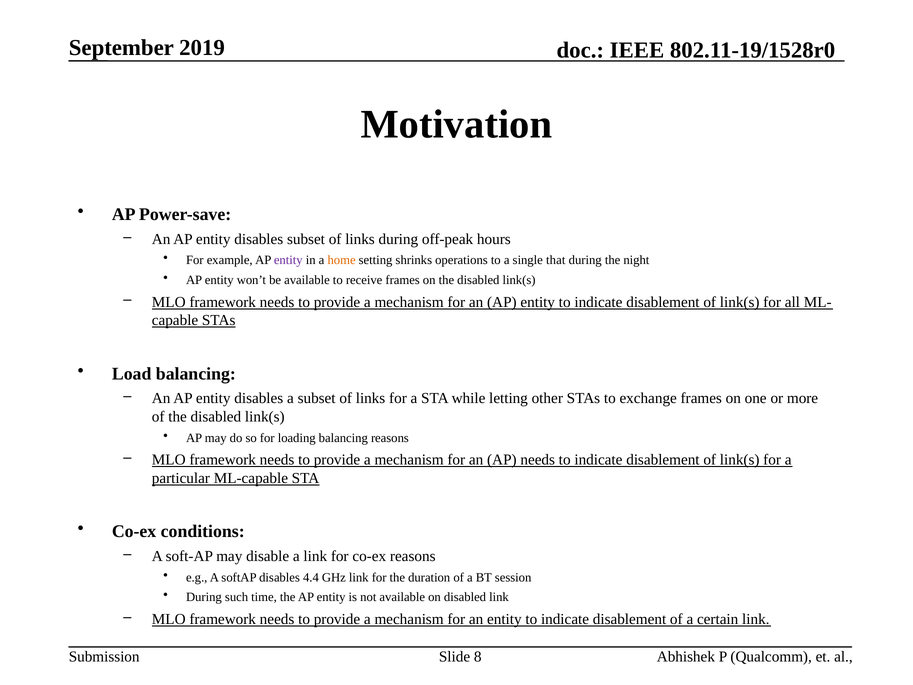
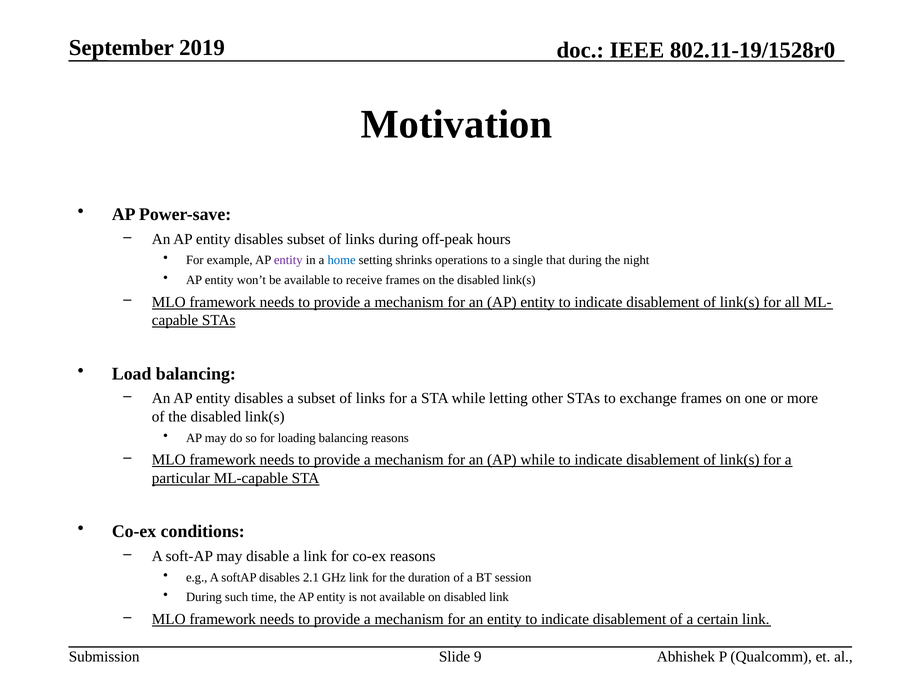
home colour: orange -> blue
AP needs: needs -> while
4.4: 4.4 -> 2.1
8: 8 -> 9
